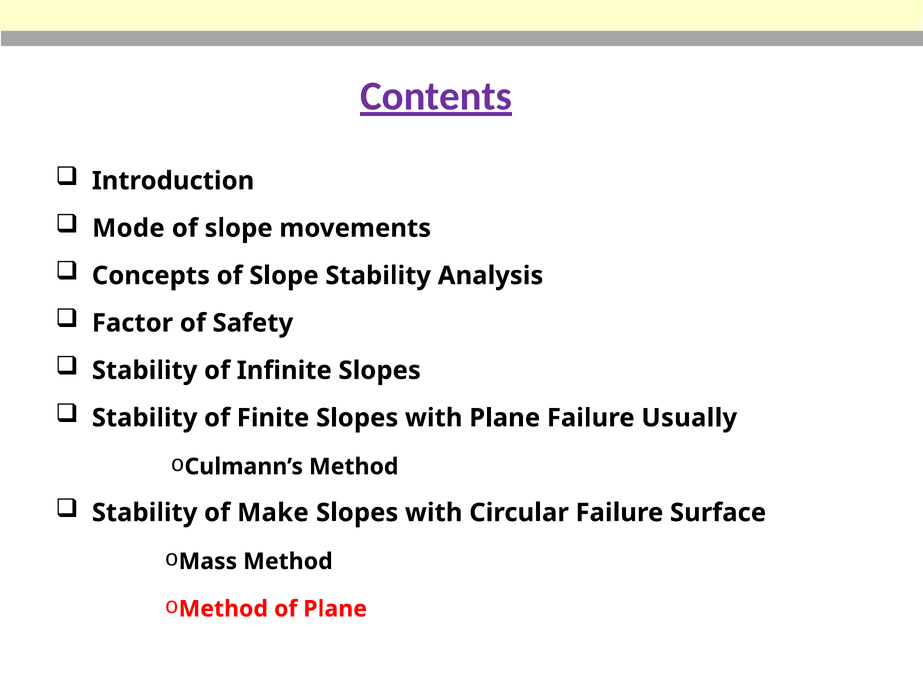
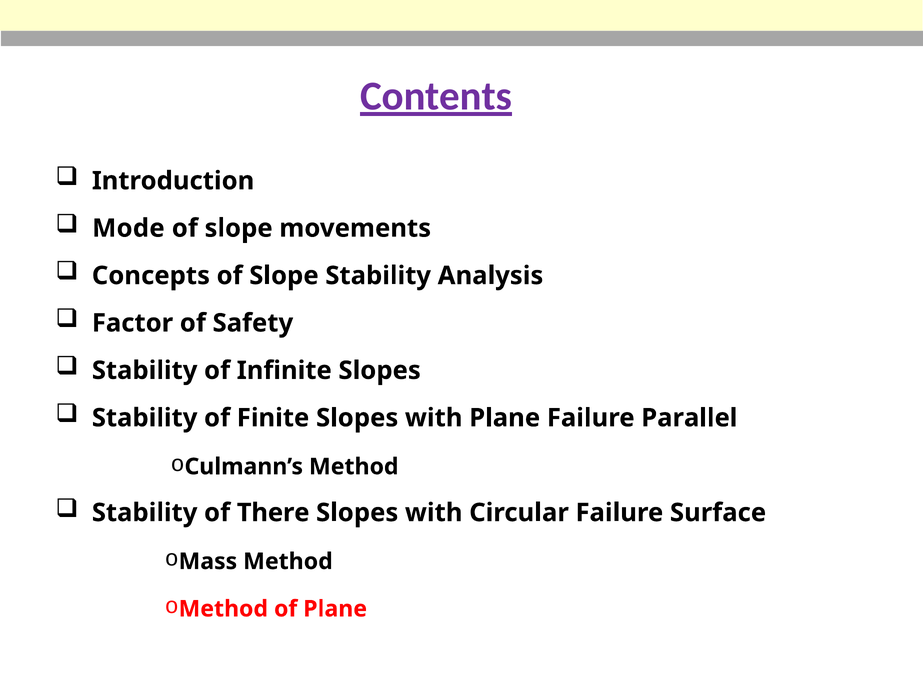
Usually: Usually -> Parallel
Make: Make -> There
